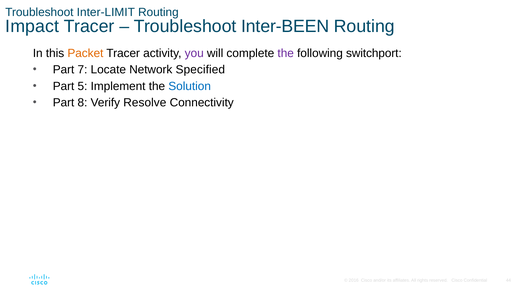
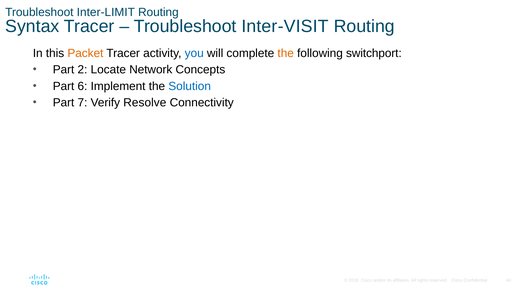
Impact: Impact -> Syntax
Inter-BEEN: Inter-BEEN -> Inter-VISIT
you colour: purple -> blue
the at (286, 53) colour: purple -> orange
7: 7 -> 2
Specified: Specified -> Concepts
5: 5 -> 6
8: 8 -> 7
